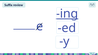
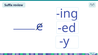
ing underline: present -> none
